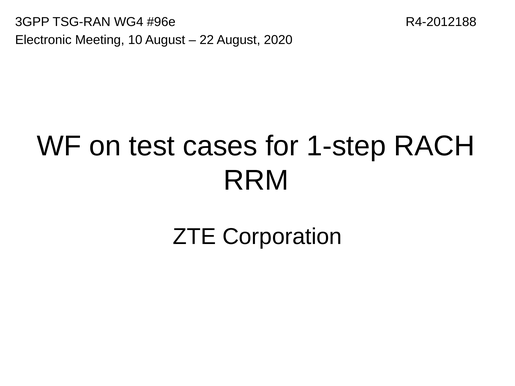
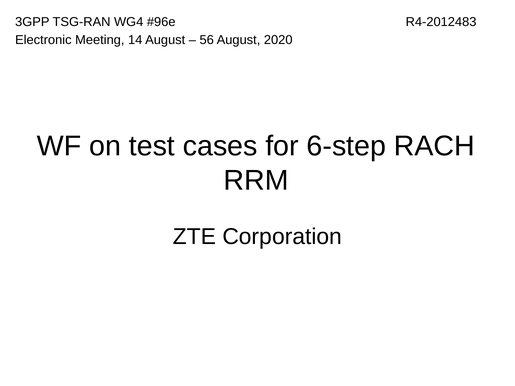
R4-2012188: R4-2012188 -> R4-2012483
10: 10 -> 14
22: 22 -> 56
1-step: 1-step -> 6-step
